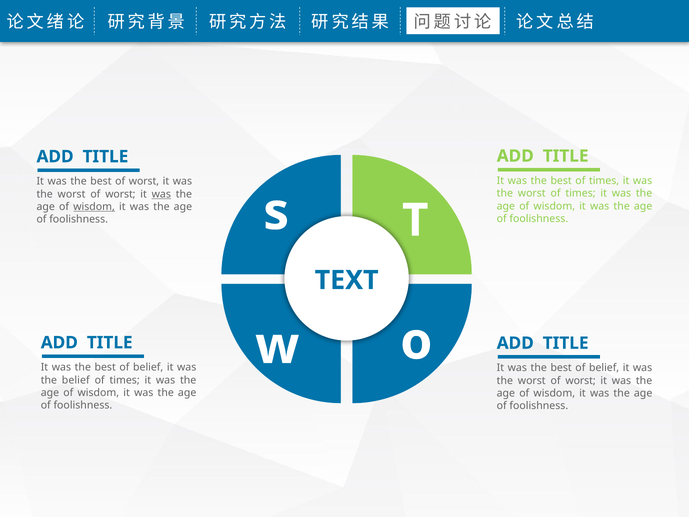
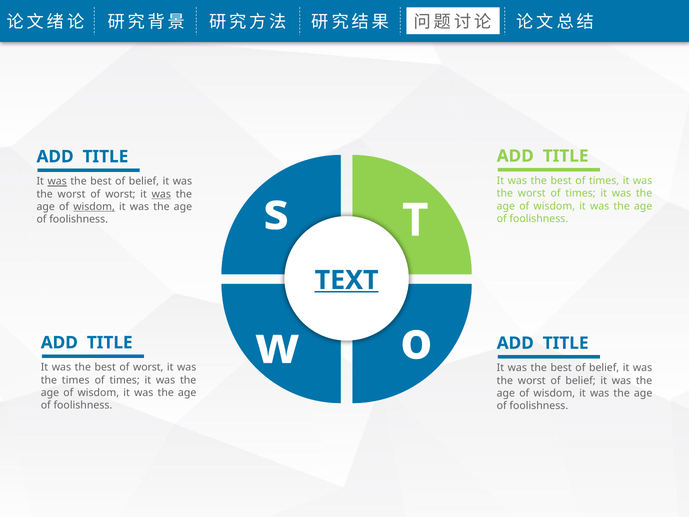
was at (57, 181) underline: none -> present
worst at (144, 181): worst -> belief
TEXT underline: none -> present
belief at (148, 367): belief -> worst
the belief: belief -> times
worst at (581, 380): worst -> belief
